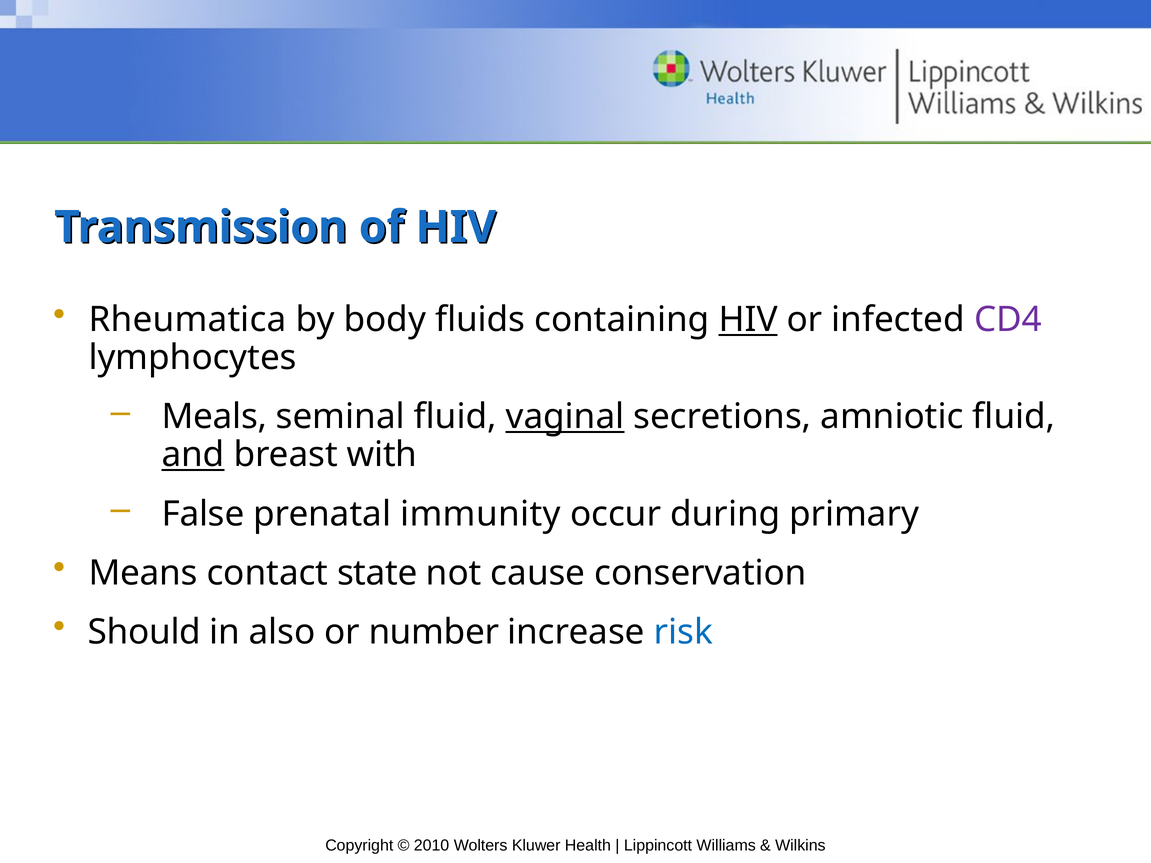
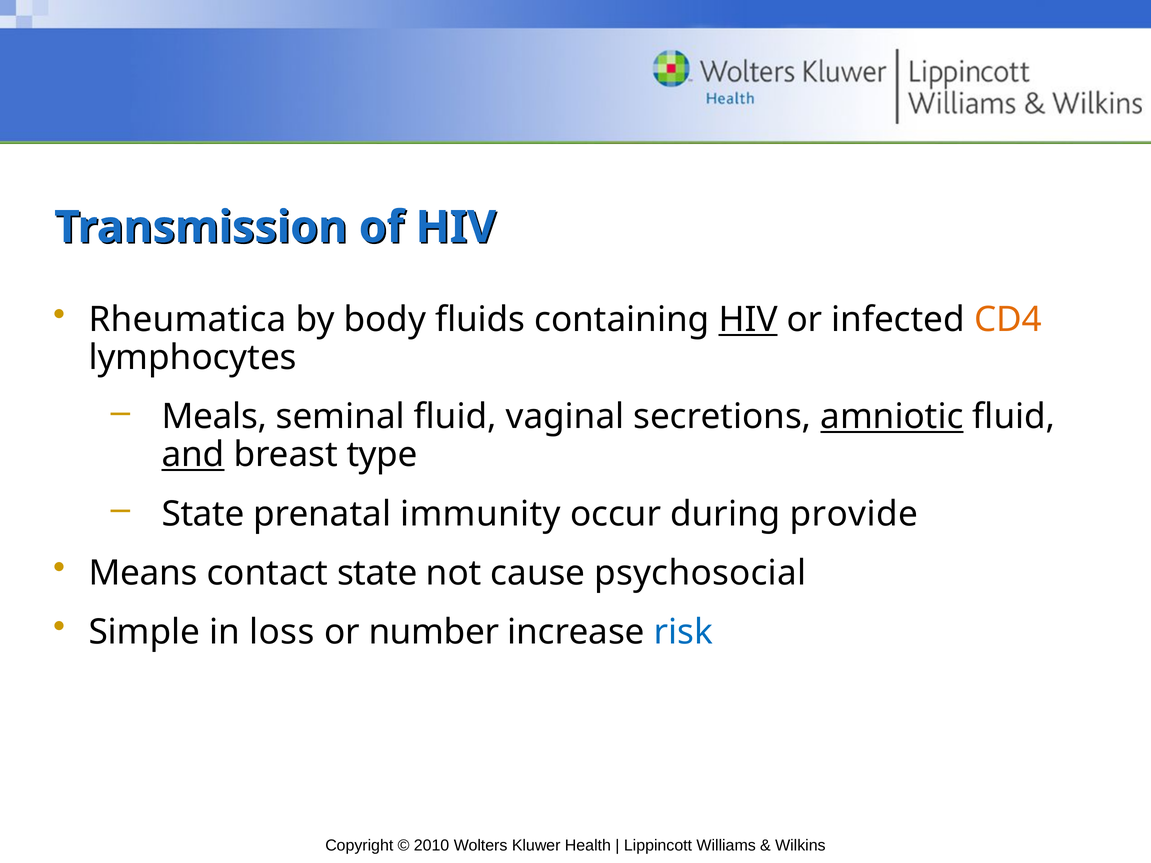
CD4 colour: purple -> orange
vaginal underline: present -> none
amniotic underline: none -> present
with: with -> type
False at (203, 514): False -> State
primary: primary -> provide
conservation: conservation -> psychosocial
Should: Should -> Simple
also: also -> loss
